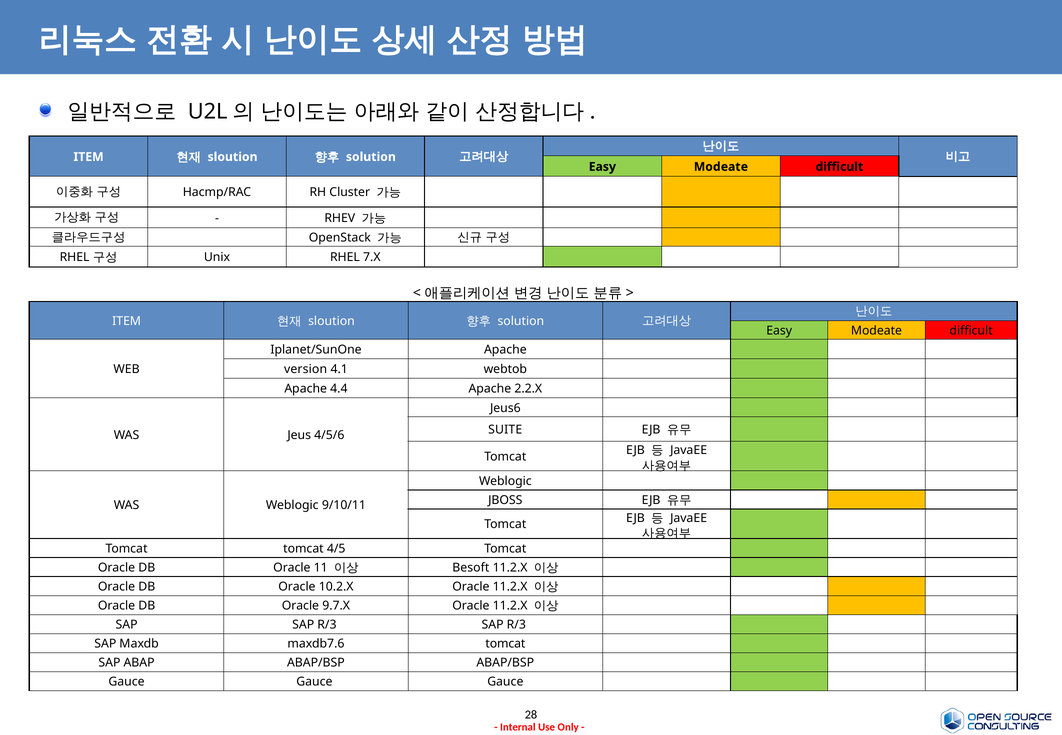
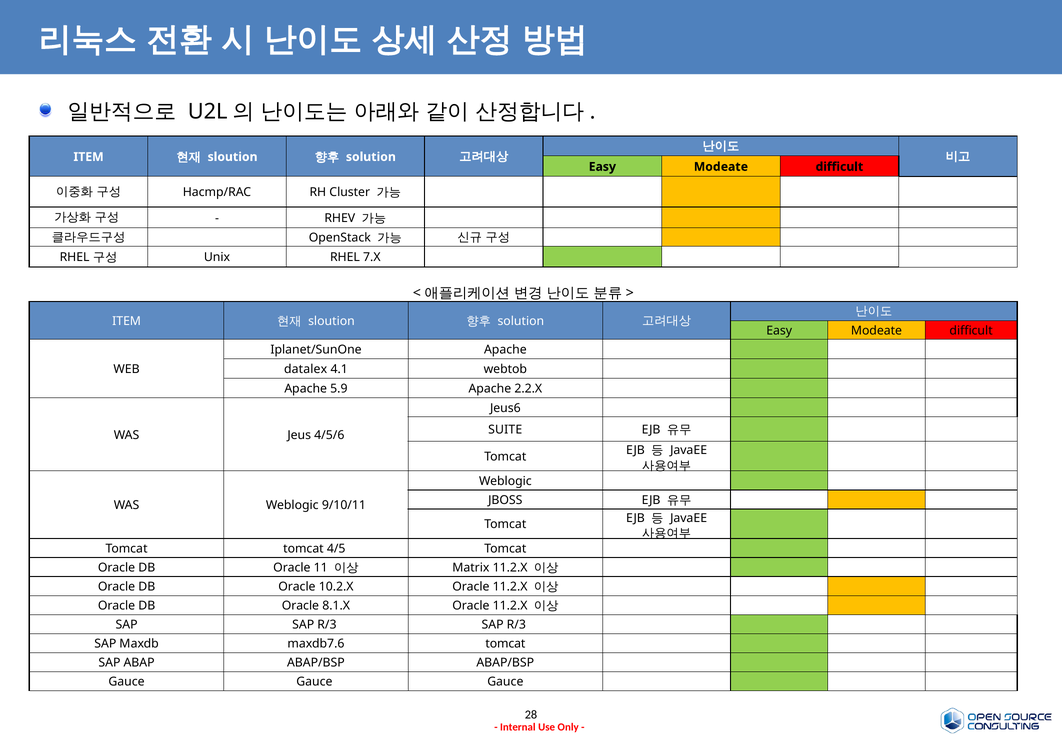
version: version -> datalex
4.4: 4.4 -> 5.9
Besoft: Besoft -> Matrix
9.7.X: 9.7.X -> 8.1.X
